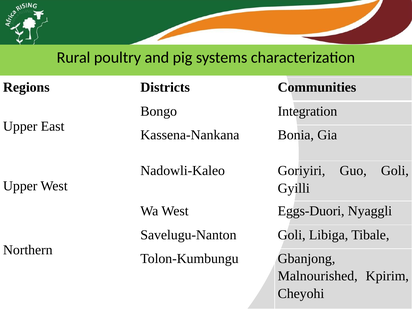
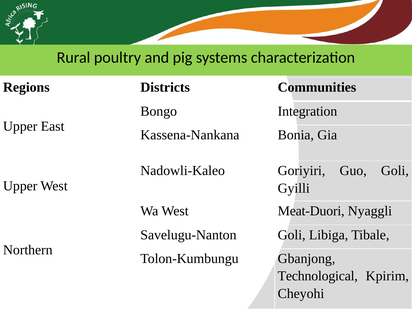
Eggs-Duori: Eggs-Duori -> Meat-Duori
Malnourished: Malnourished -> Technological
